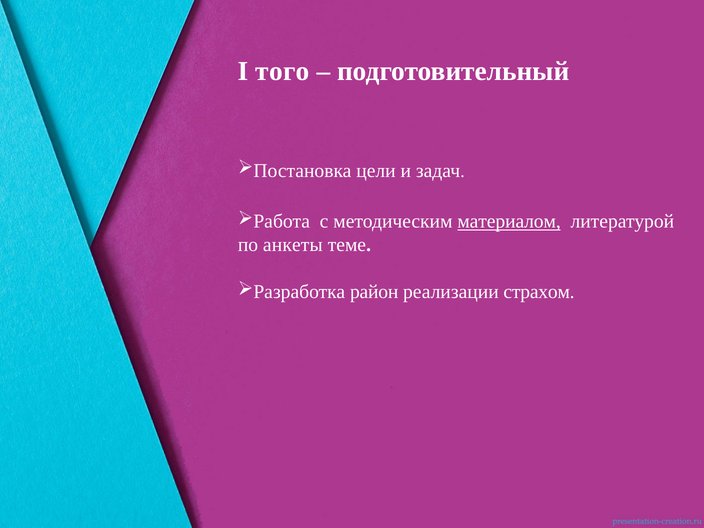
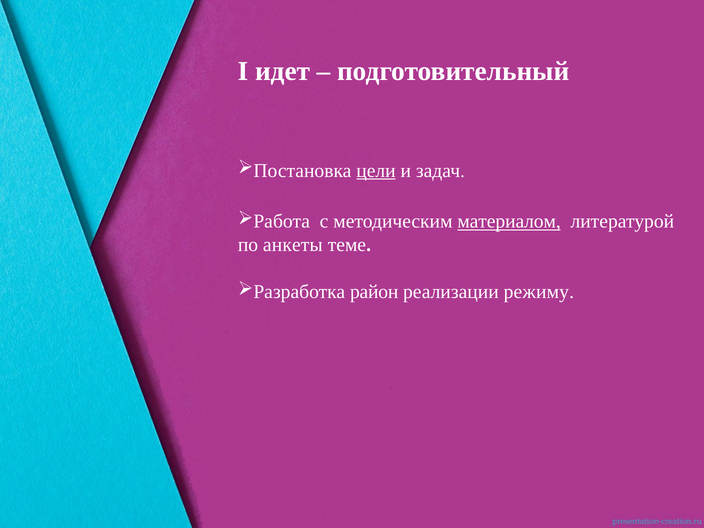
того: того -> идет
цели underline: none -> present
страхом: страхом -> режиму
